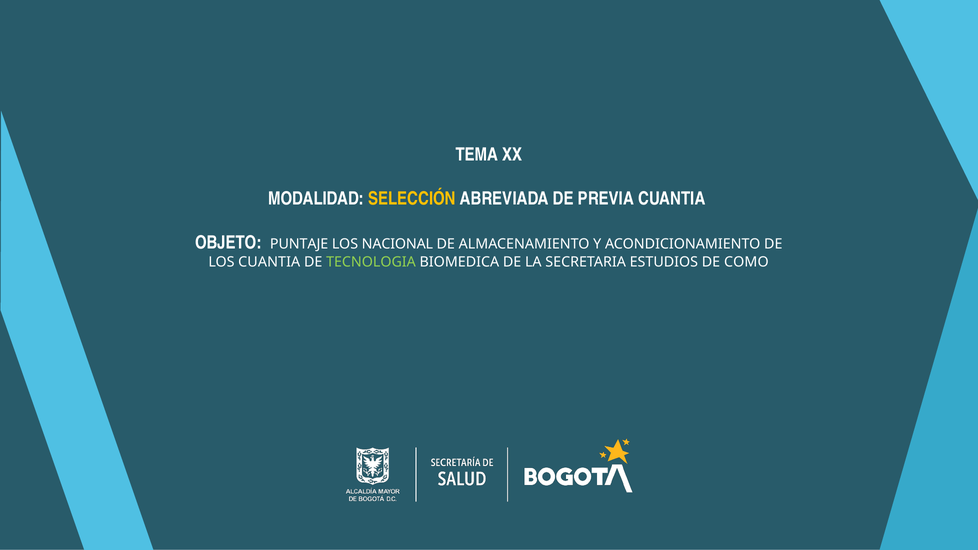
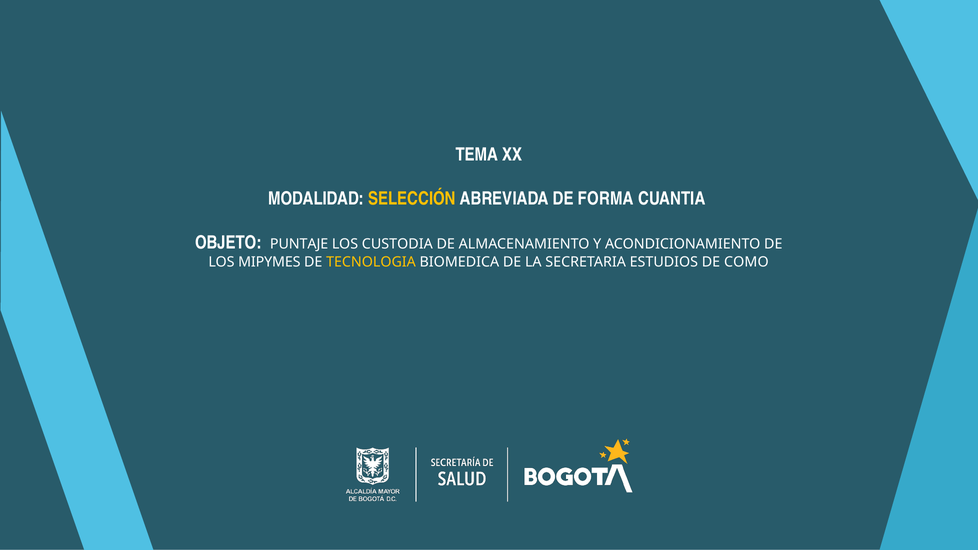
PREVIA: PREVIA -> FORMA
NACIONAL: NACIONAL -> CUSTODIA
LOS CUANTIA: CUANTIA -> MIPYMES
TECNOLOGIA colour: light green -> yellow
